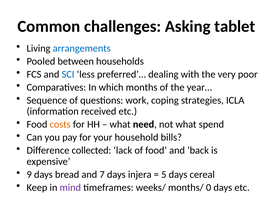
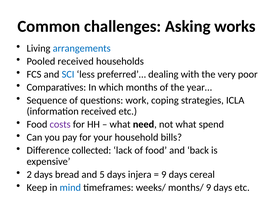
tablet: tablet -> works
Pooled between: between -> received
costs colour: orange -> purple
9: 9 -> 2
7: 7 -> 5
5 at (164, 174): 5 -> 9
mind colour: purple -> blue
months/ 0: 0 -> 9
